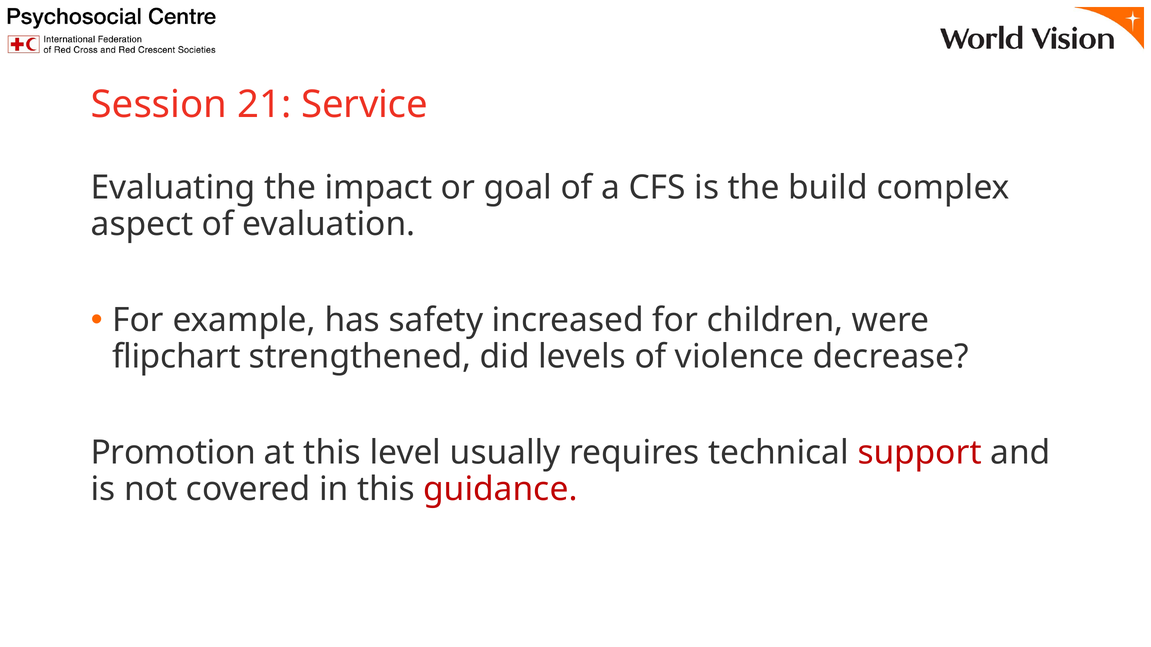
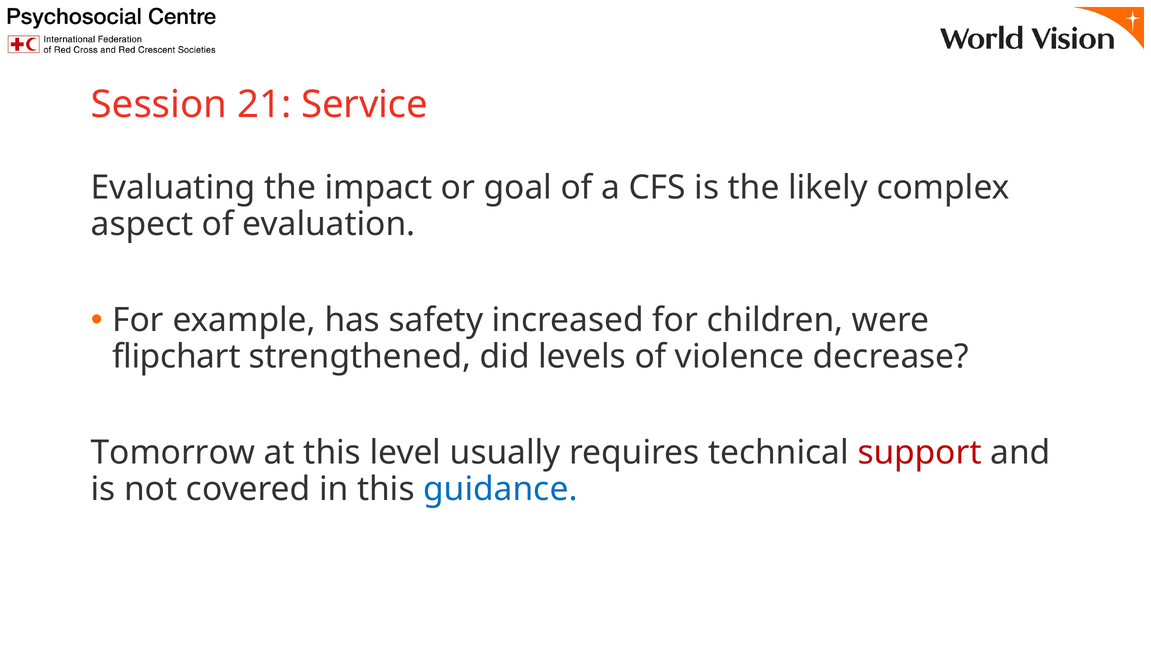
build: build -> likely
Promotion: Promotion -> Tomorrow
guidance colour: red -> blue
